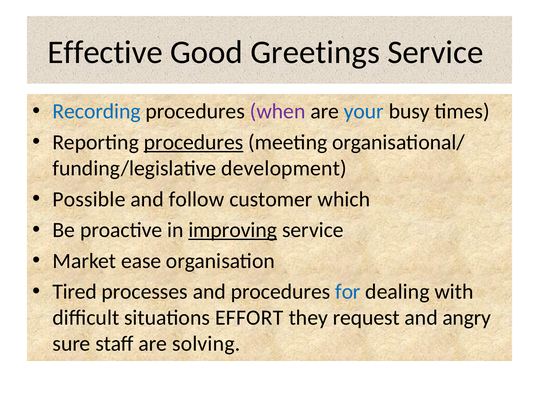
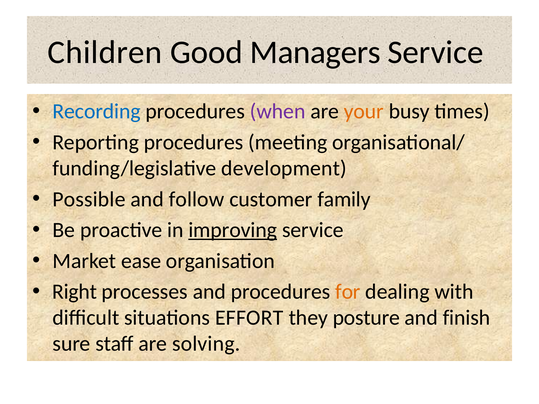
Effective: Effective -> Children
Greetings: Greetings -> Managers
your colour: blue -> orange
procedures at (194, 142) underline: present -> none
which: which -> family
Tired: Tired -> Right
for colour: blue -> orange
request: request -> posture
angry: angry -> finish
